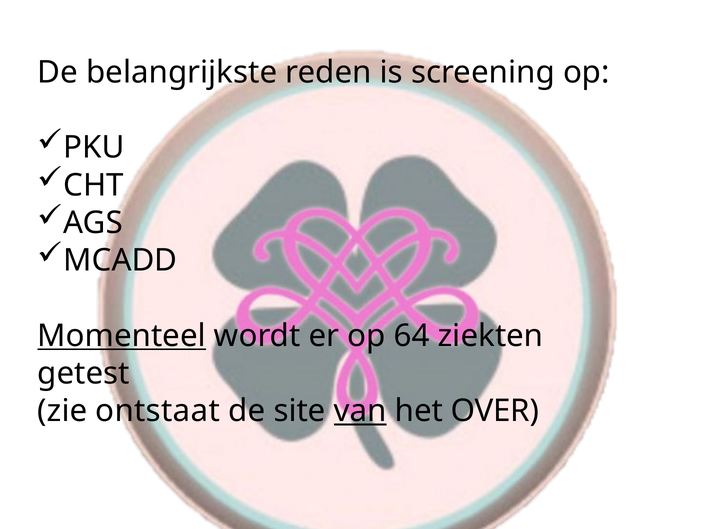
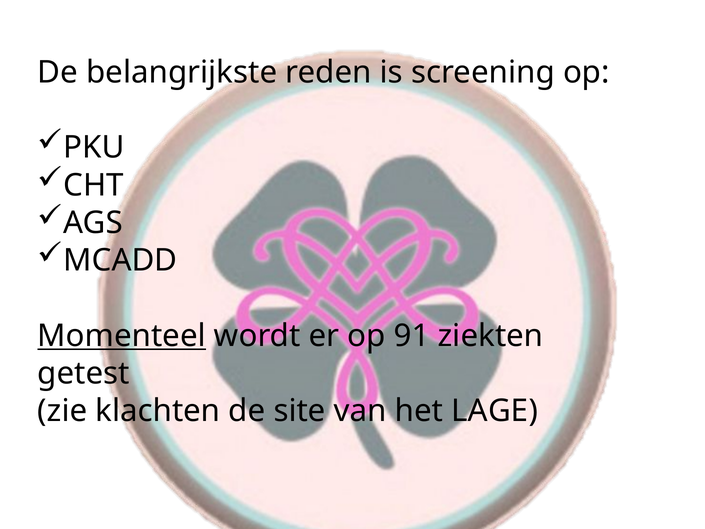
64: 64 -> 91
ontstaat: ontstaat -> klachten
van underline: present -> none
OVER: OVER -> LAGE
